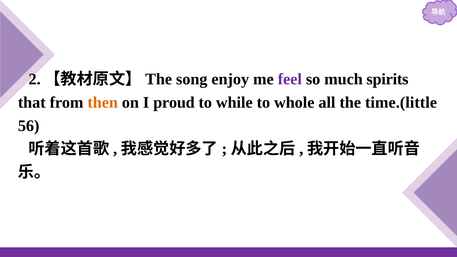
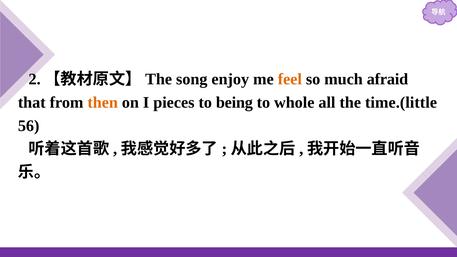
feel colour: purple -> orange
spirits: spirits -> afraid
proud: proud -> pieces
while: while -> being
